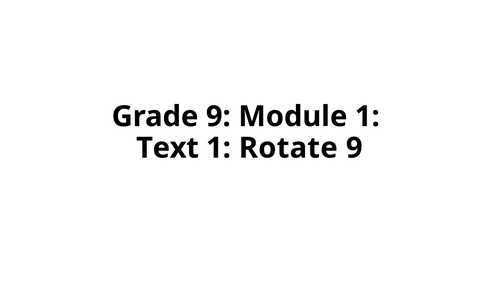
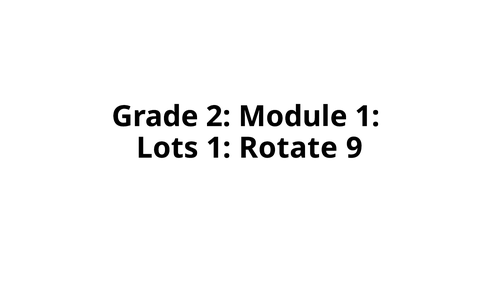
Grade 9: 9 -> 2
Text: Text -> Lots
